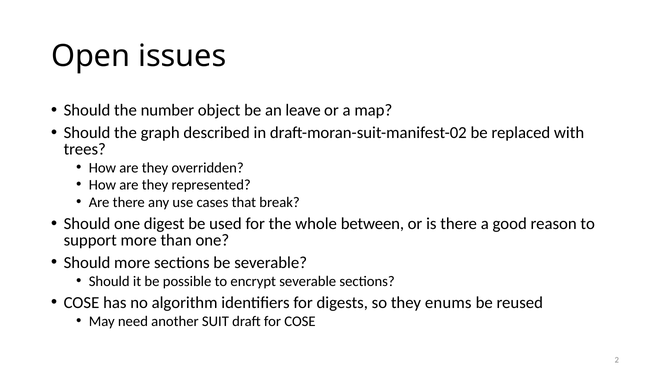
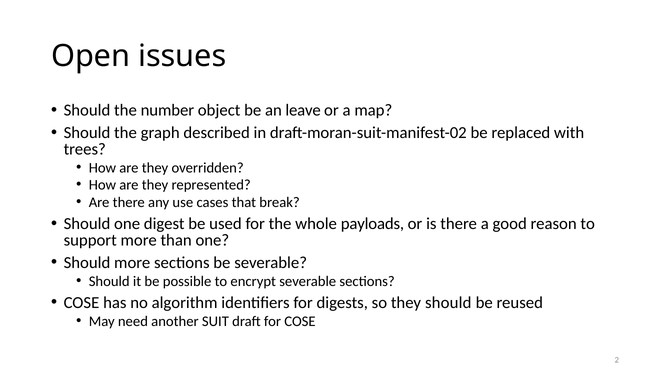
between: between -> payloads
they enums: enums -> should
